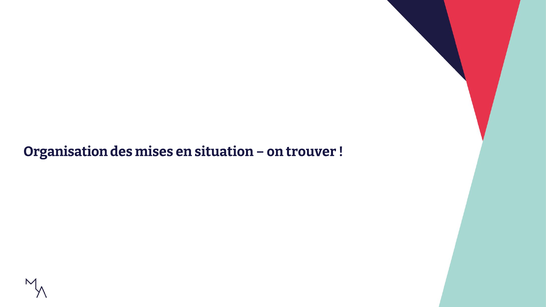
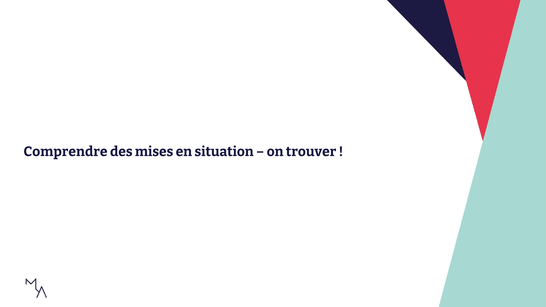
Organisation: Organisation -> Comprendre
